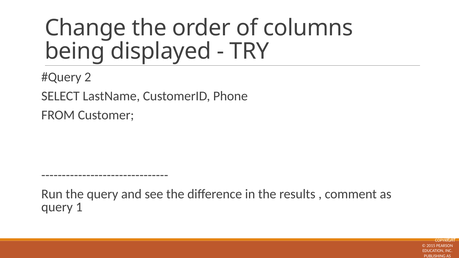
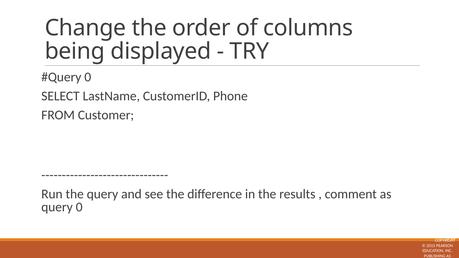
2 at (88, 77): 2 -> 0
query 1: 1 -> 0
